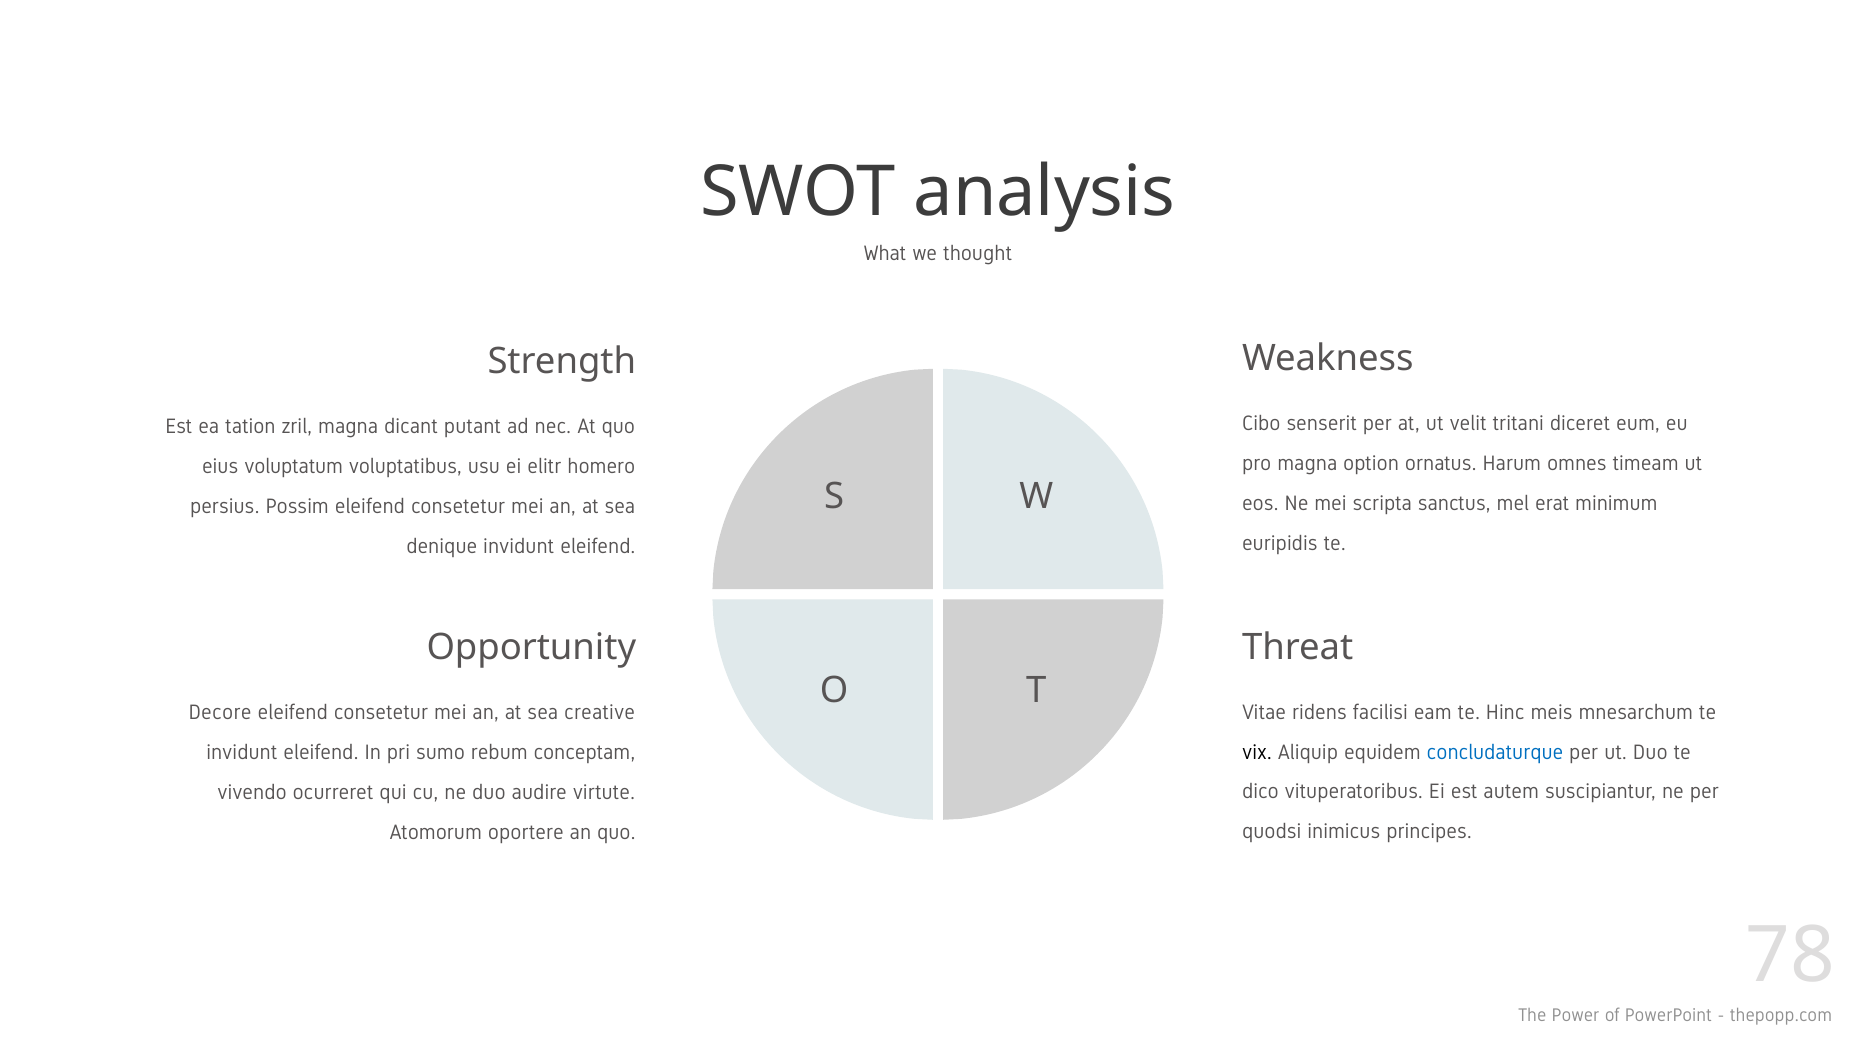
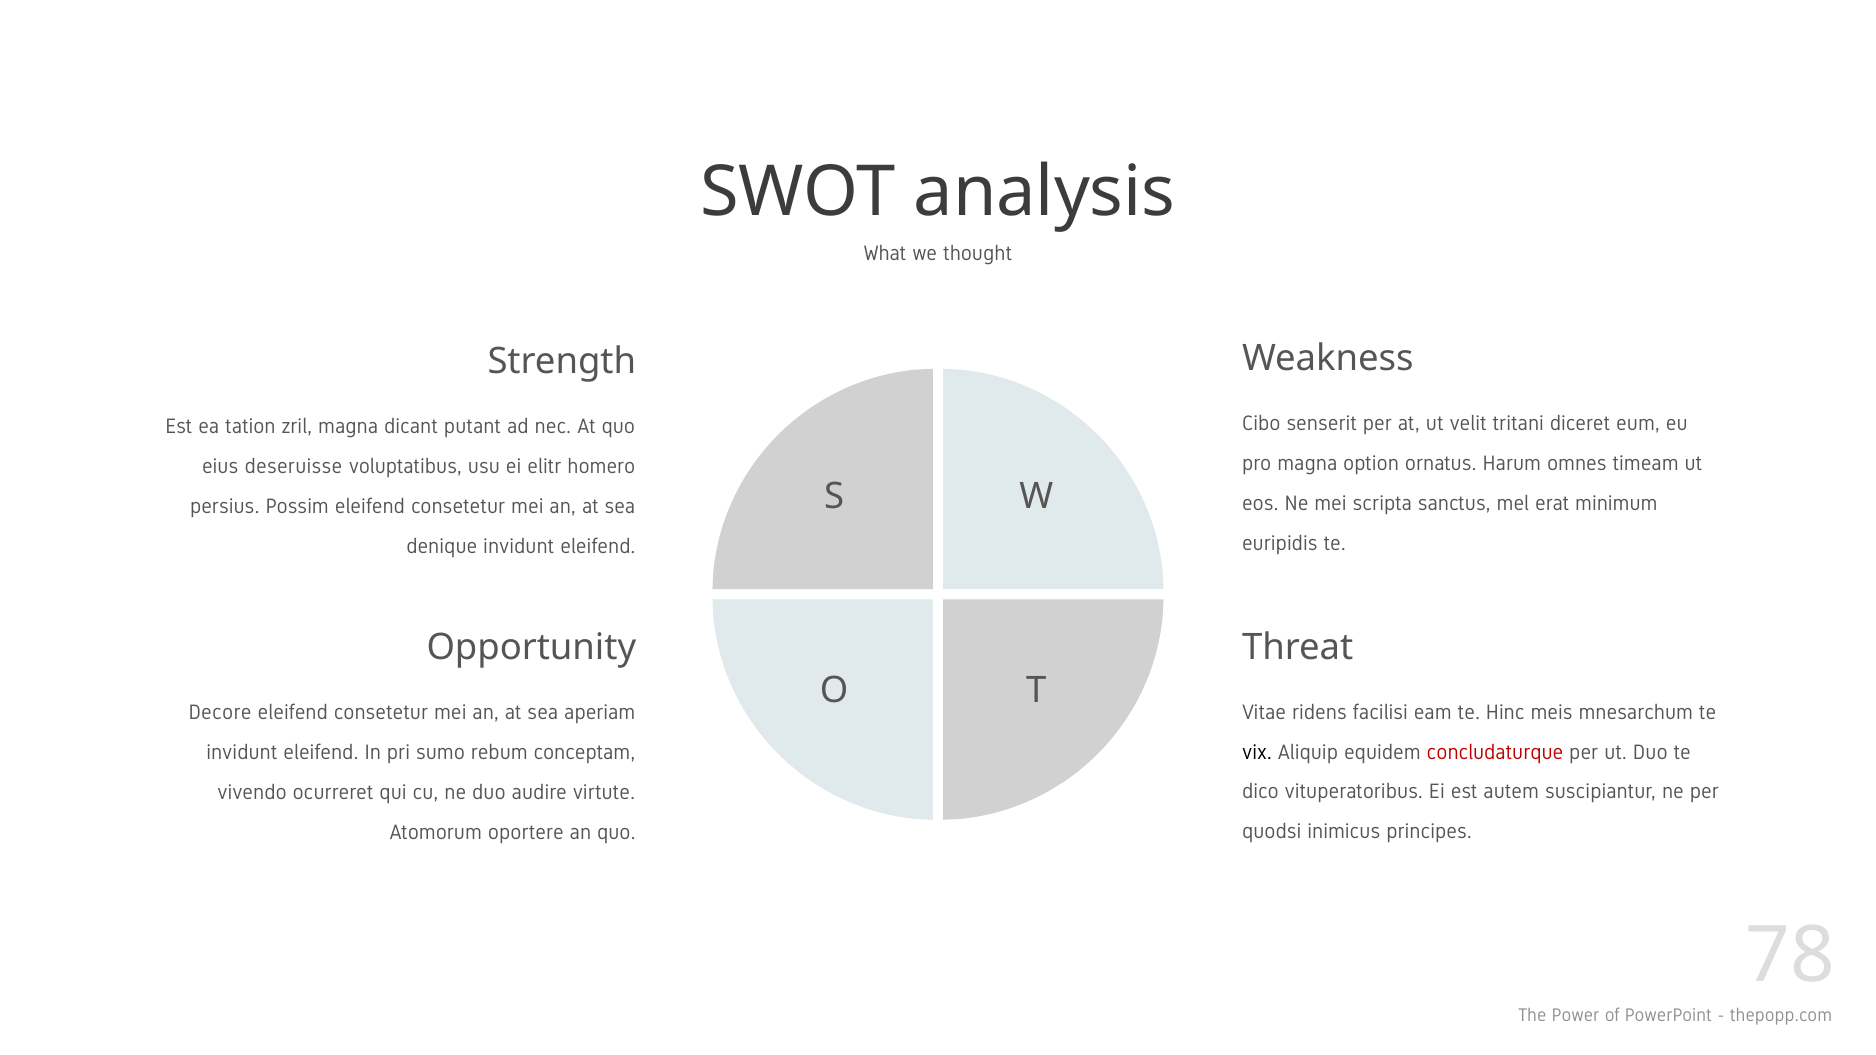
voluptatum: voluptatum -> deseruisse
creative: creative -> aperiam
concludaturque colour: blue -> red
